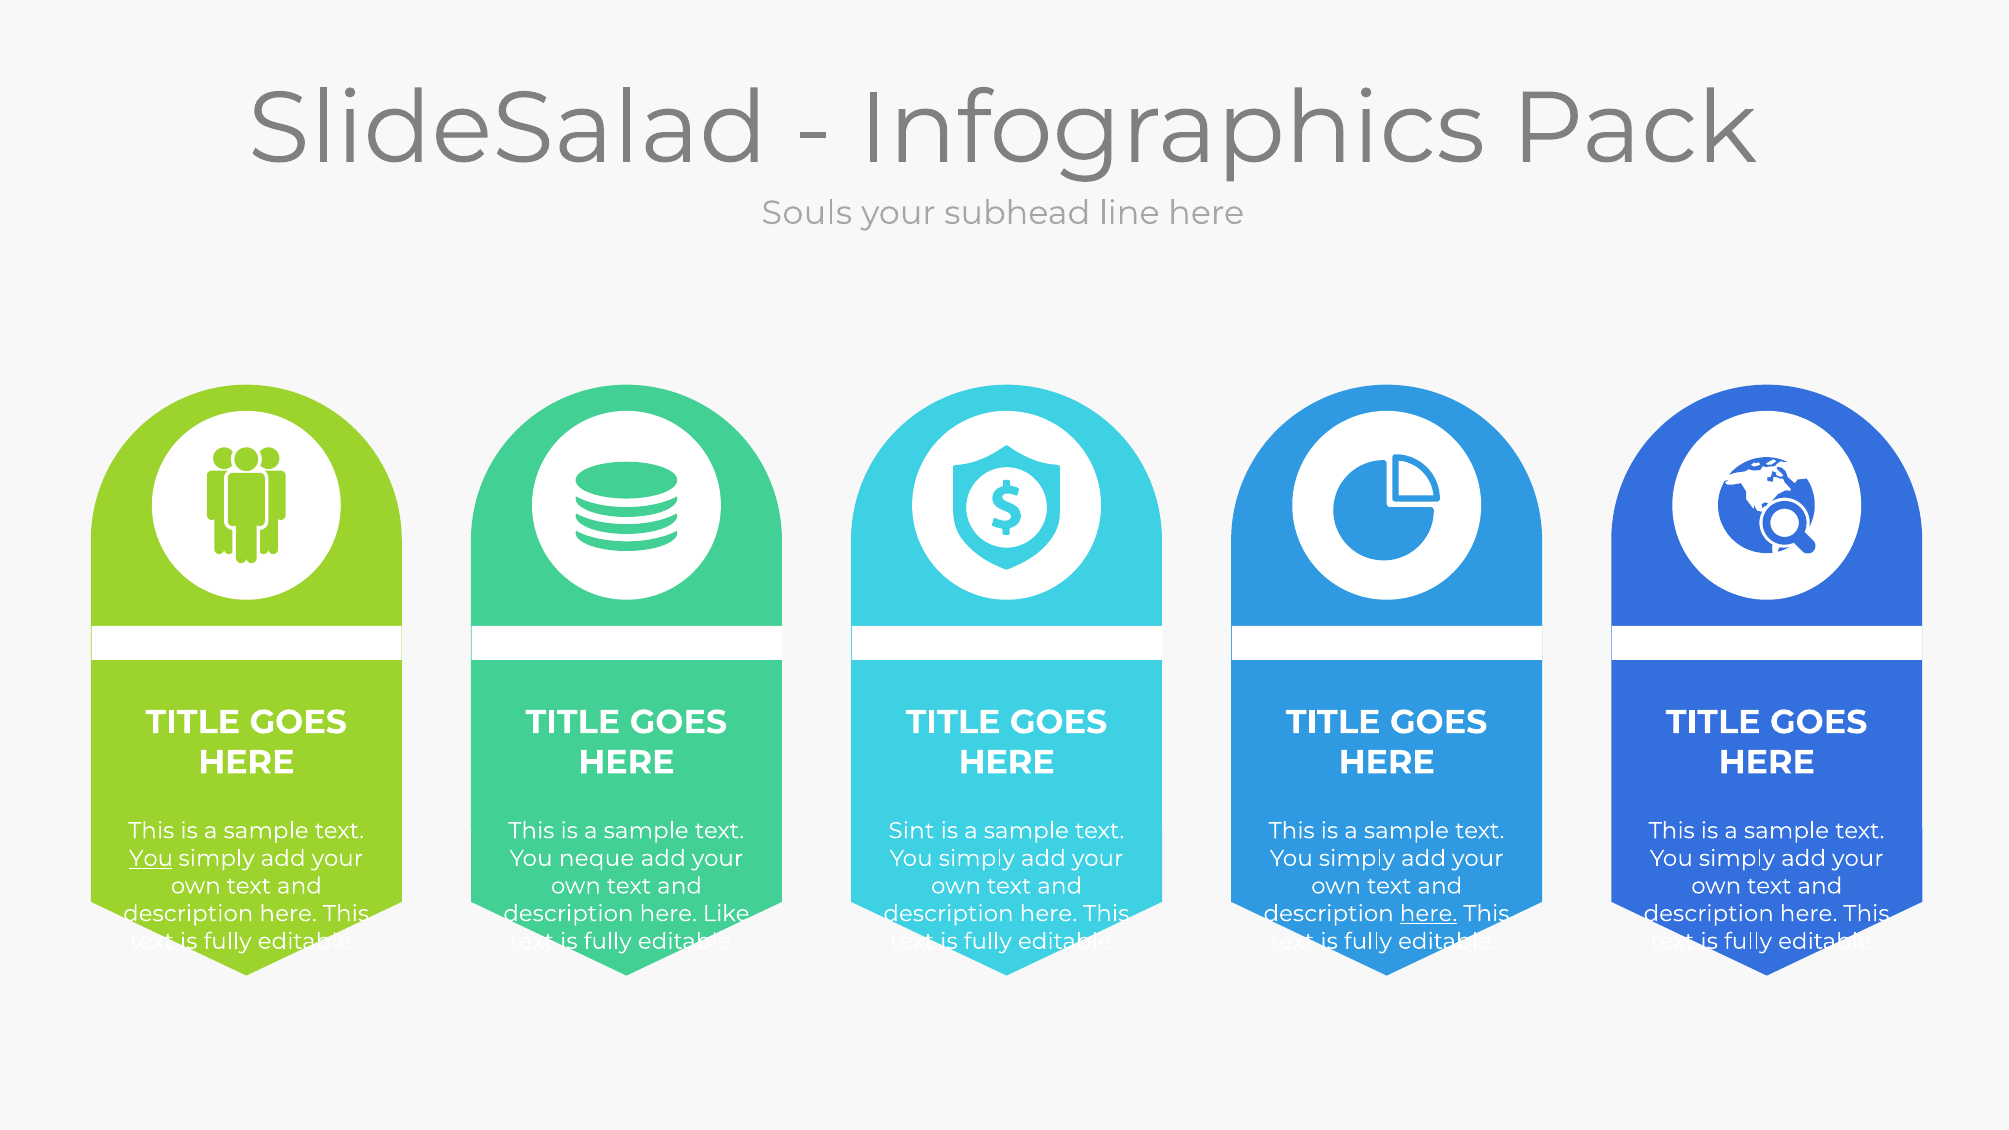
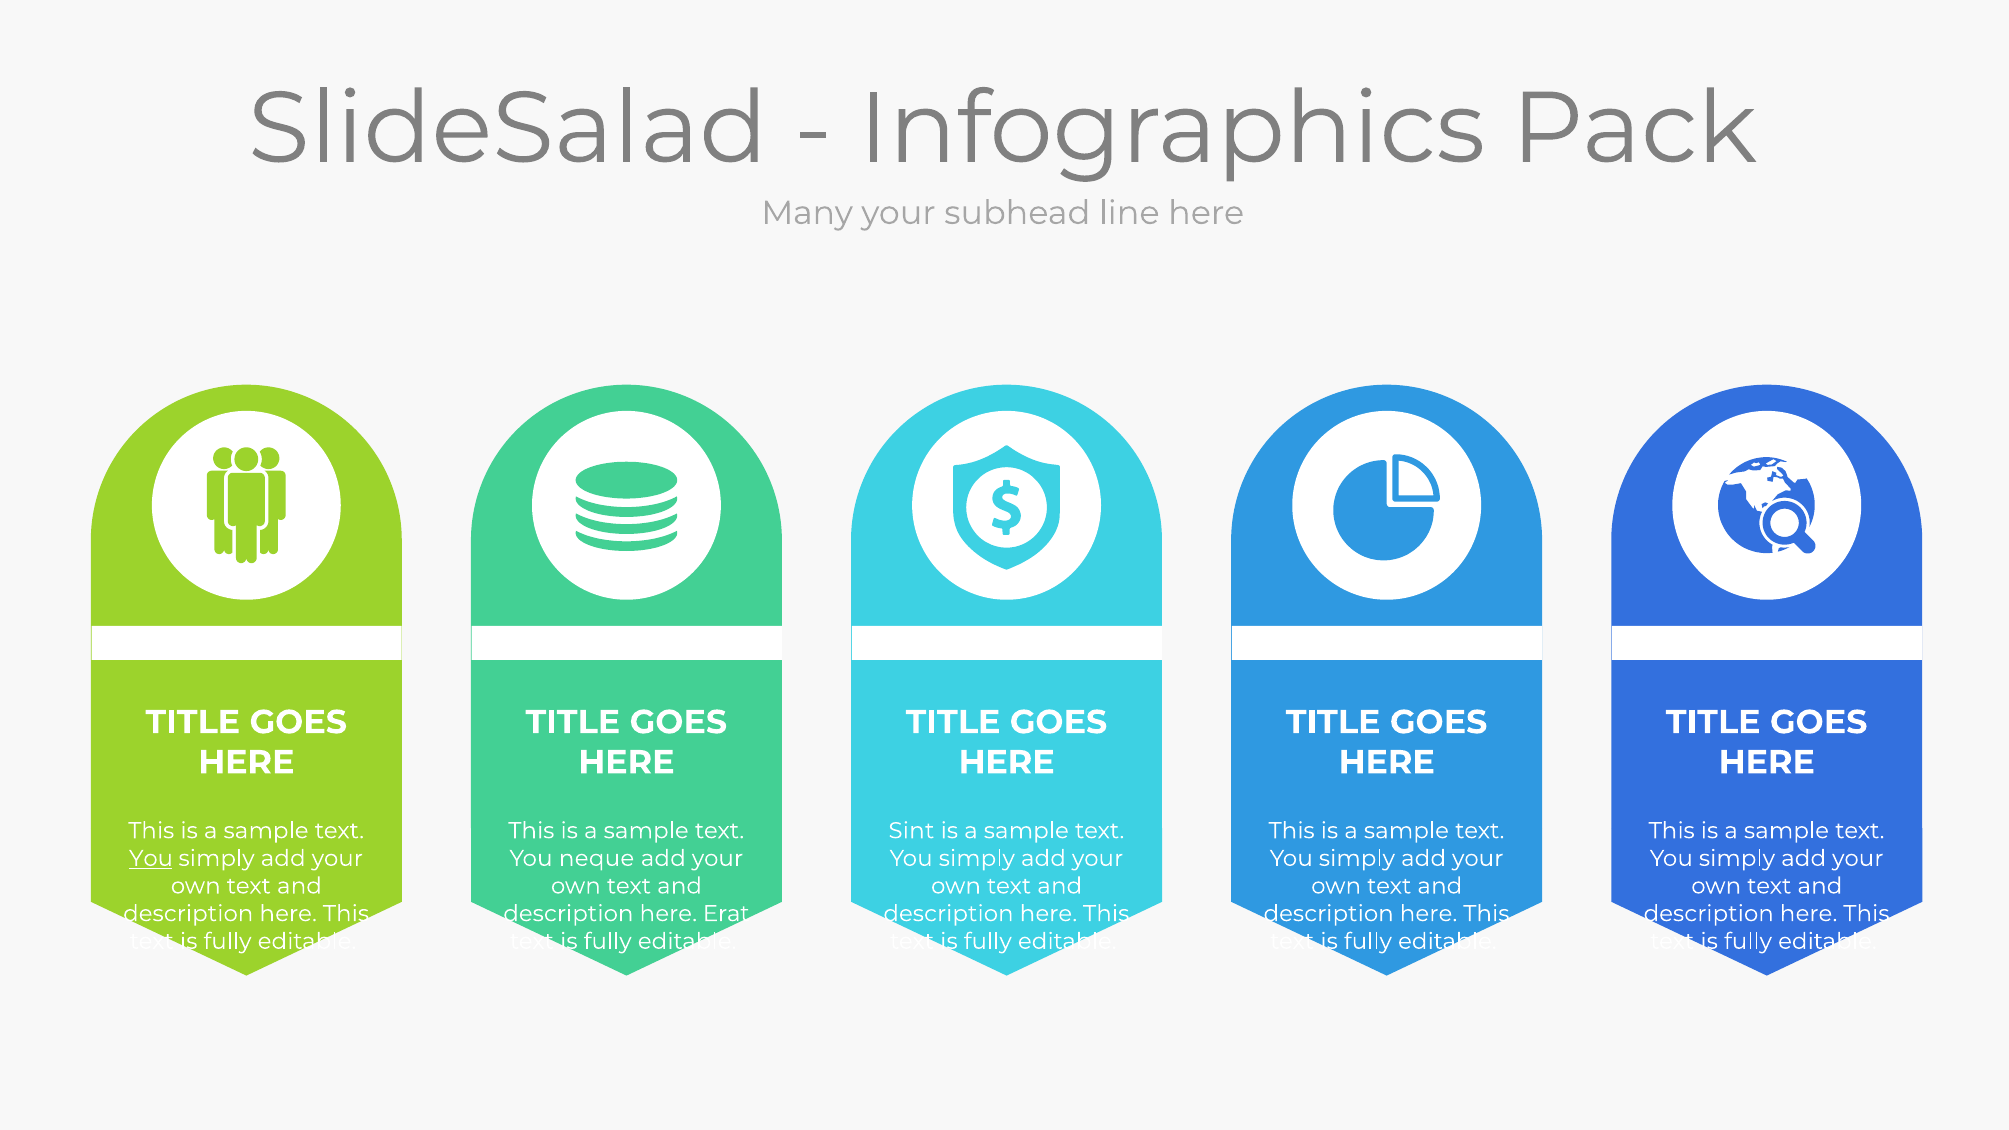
Souls: Souls -> Many
Like: Like -> Erat
here at (1429, 914) underline: present -> none
